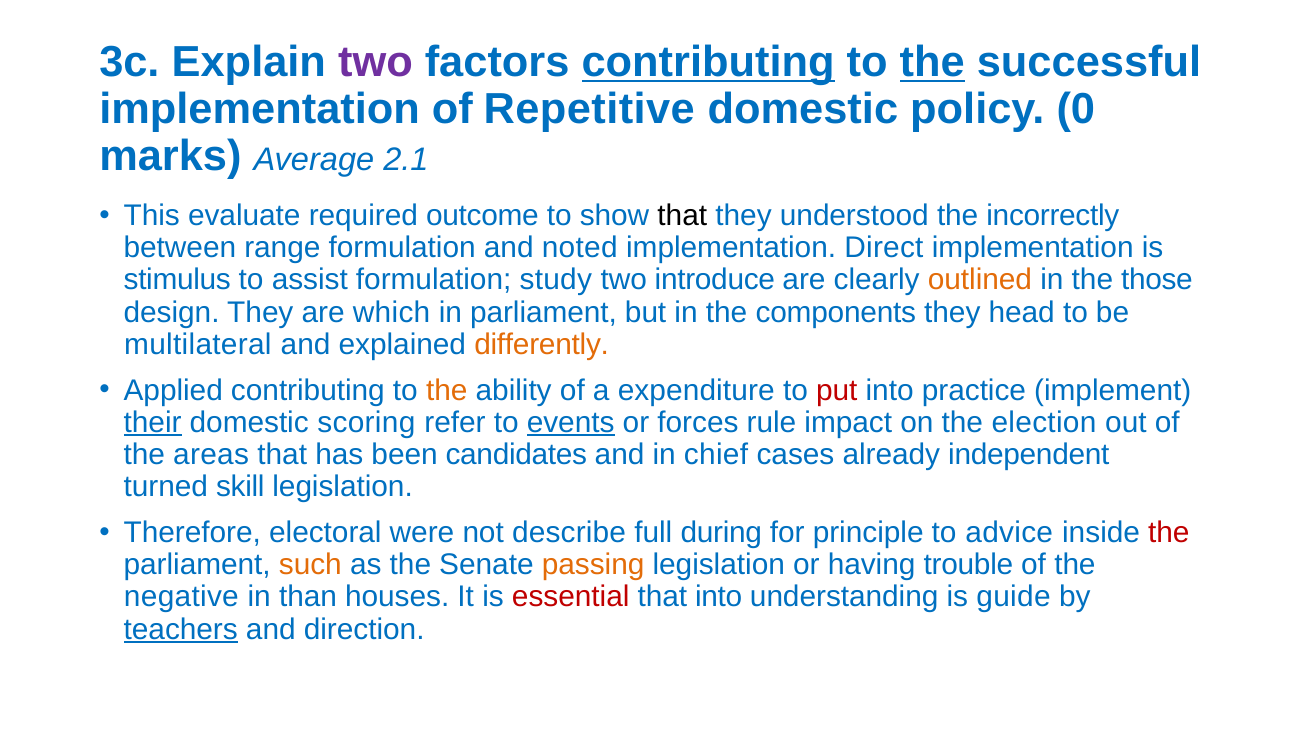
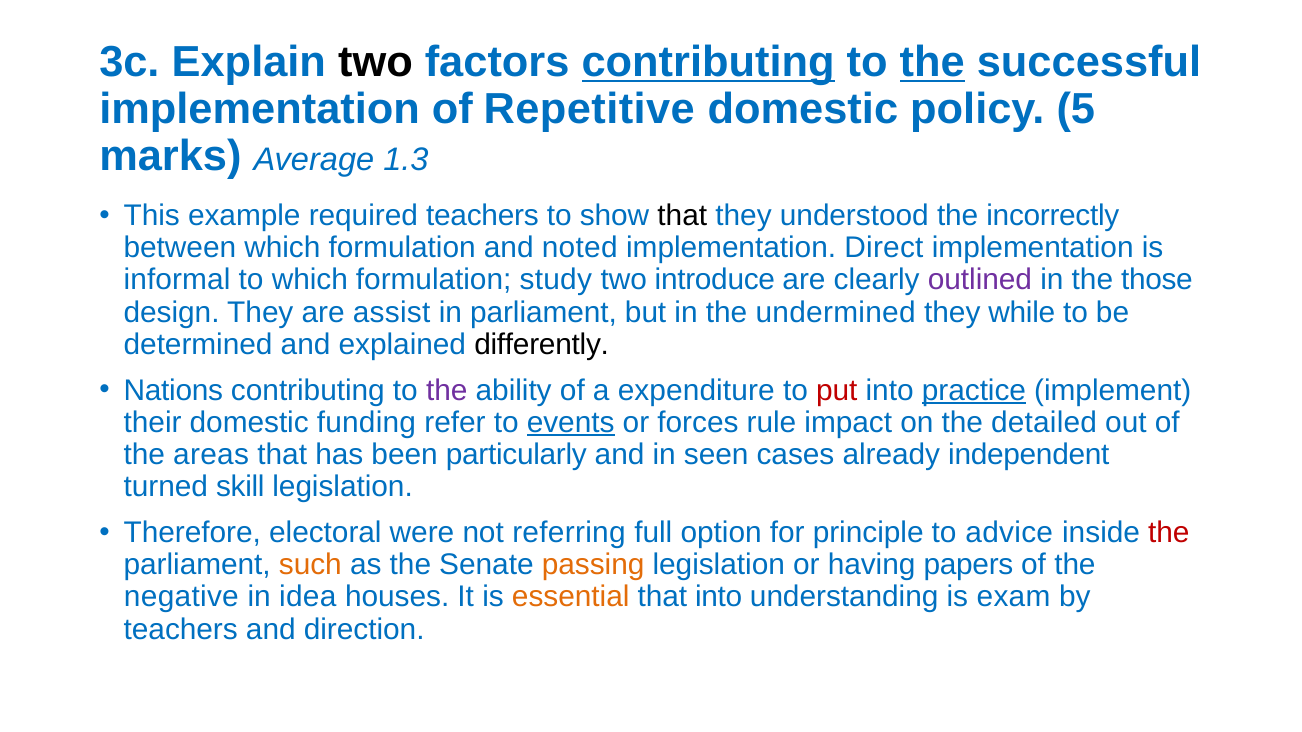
two at (375, 63) colour: purple -> black
0: 0 -> 5
2.1: 2.1 -> 1.3
evaluate: evaluate -> example
required outcome: outcome -> teachers
between range: range -> which
stimulus: stimulus -> informal
to assist: assist -> which
outlined colour: orange -> purple
which: which -> assist
components: components -> undermined
head: head -> while
multilateral: multilateral -> determined
differently colour: orange -> black
Applied: Applied -> Nations
the at (447, 390) colour: orange -> purple
practice underline: none -> present
their underline: present -> none
scoring: scoring -> funding
election: election -> detailed
candidates: candidates -> particularly
chief: chief -> seen
describe: describe -> referring
during: during -> option
trouble: trouble -> papers
than: than -> idea
essential colour: red -> orange
guide: guide -> exam
teachers at (181, 629) underline: present -> none
